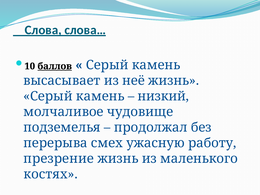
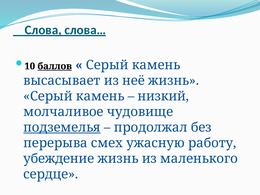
подземелья underline: none -> present
презрение: презрение -> убеждение
костях: костях -> сердце
